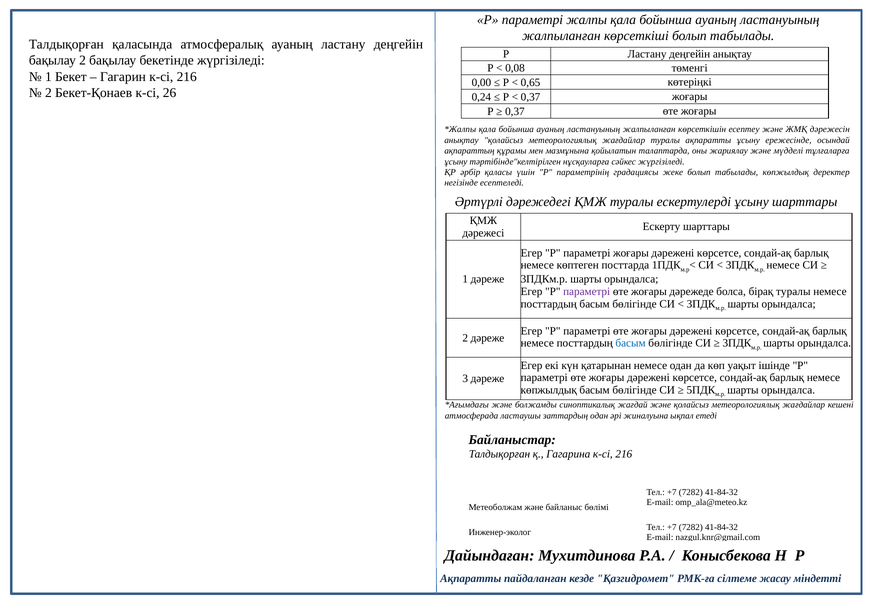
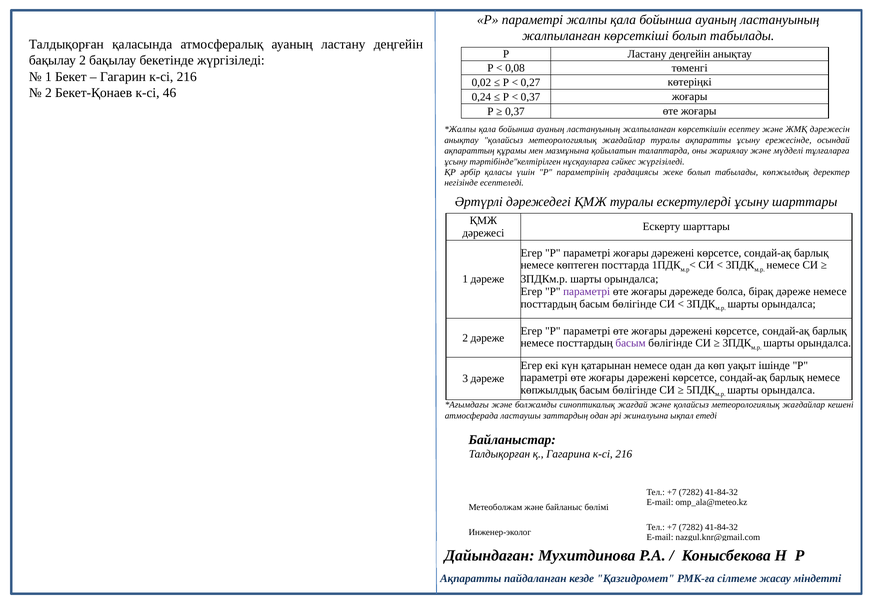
0,00: 0,00 -> 0,02
0,65: 0,65 -> 0,27
26: 26 -> 46
бірақ туралы: туралы -> дәреже
басым at (631, 343) colour: blue -> purple
